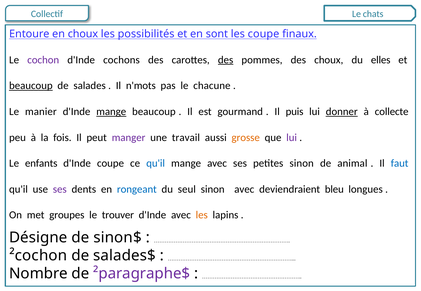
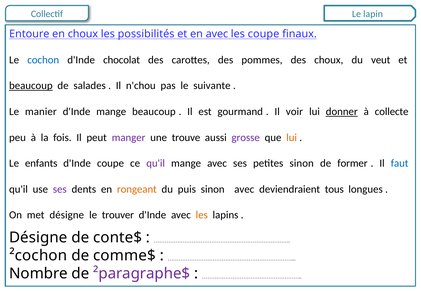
chats: chats -> lapin
en sont: sont -> avec
cochon colour: purple -> blue
cochons: cochons -> chocolat
des at (226, 60) underline: present -> none
elles: elles -> veut
n'mots: n'mots -> n'chou
chacune: chacune -> suivante
mange at (111, 112) underline: present -> none
puis: puis -> voir
travail: travail -> trouve
grosse colour: orange -> purple
lui at (292, 138) colour: purple -> orange
qu'il at (156, 164) colour: blue -> purple
animal: animal -> former
rongeant colour: blue -> orange
seul: seul -> puis
bleu: bleu -> tous
met groupes: groupes -> désigne
sinon$: sinon$ -> conte$
salades$: salades$ -> comme$
